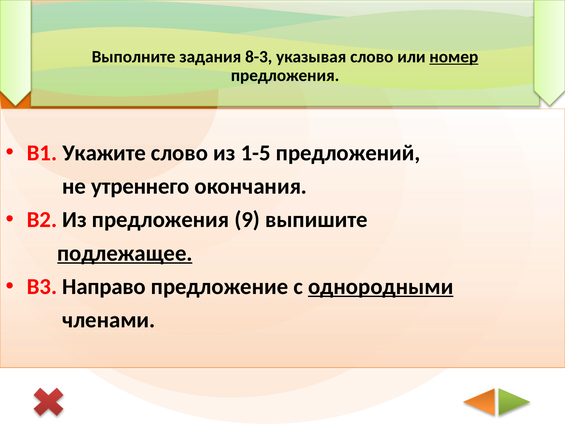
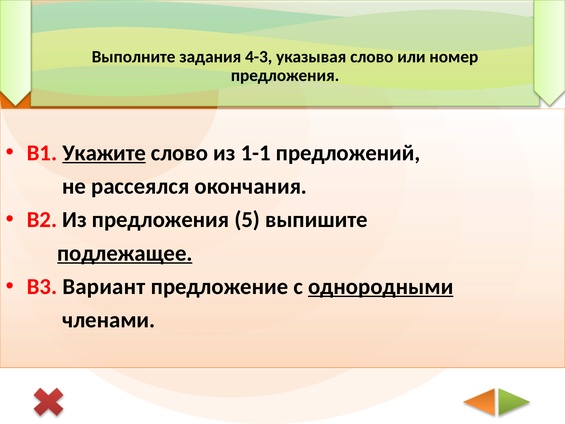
8-3: 8-3 -> 4-3
номер underline: present -> none
Укажите underline: none -> present
1-5: 1-5 -> 1-1
утреннего: утреннего -> рассеялся
9: 9 -> 5
Направо: Направо -> Вариант
